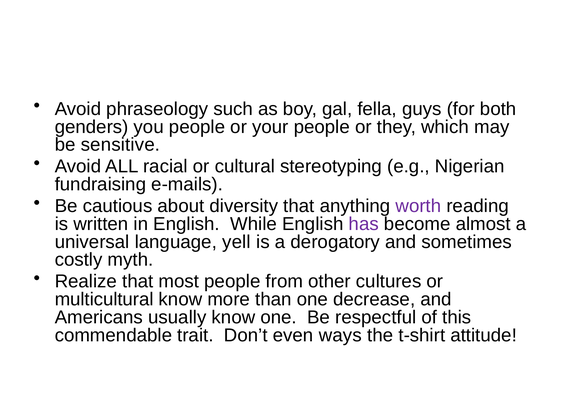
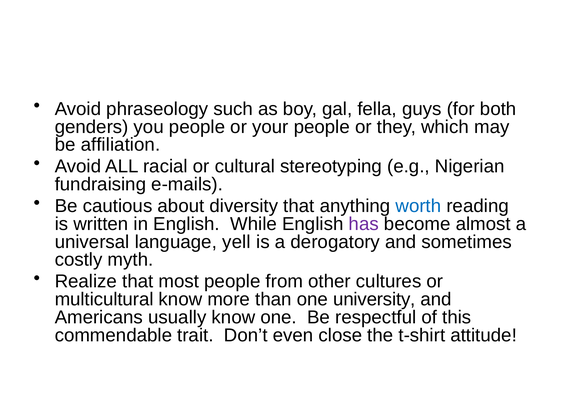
sensitive: sensitive -> affiliation
worth colour: purple -> blue
decrease: decrease -> university
ways: ways -> close
